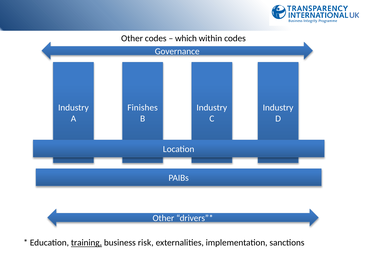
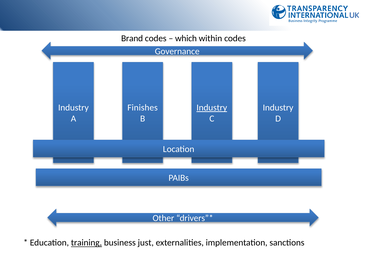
Other at (132, 39): Other -> Brand
Industry at (212, 108) underline: none -> present
risk: risk -> just
